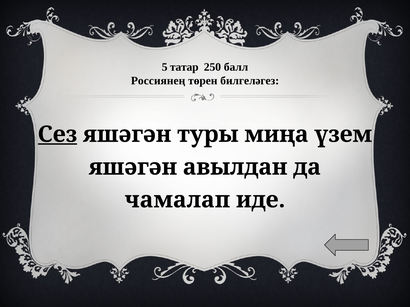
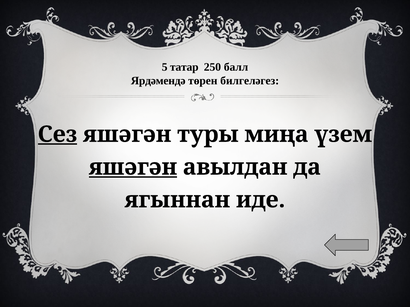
Россиянең: Россиянең -> Ярдәмендә
яшәгән at (133, 167) underline: none -> present
чамалап: чамалап -> ягыннан
